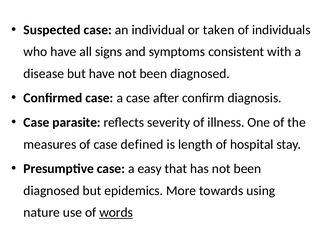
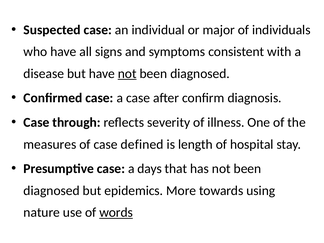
taken: taken -> major
not at (127, 74) underline: none -> present
parasite: parasite -> through
easy: easy -> days
